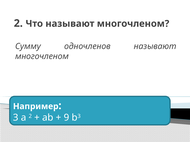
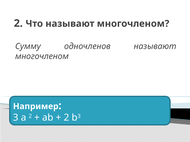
9 at (66, 118): 9 -> 2
